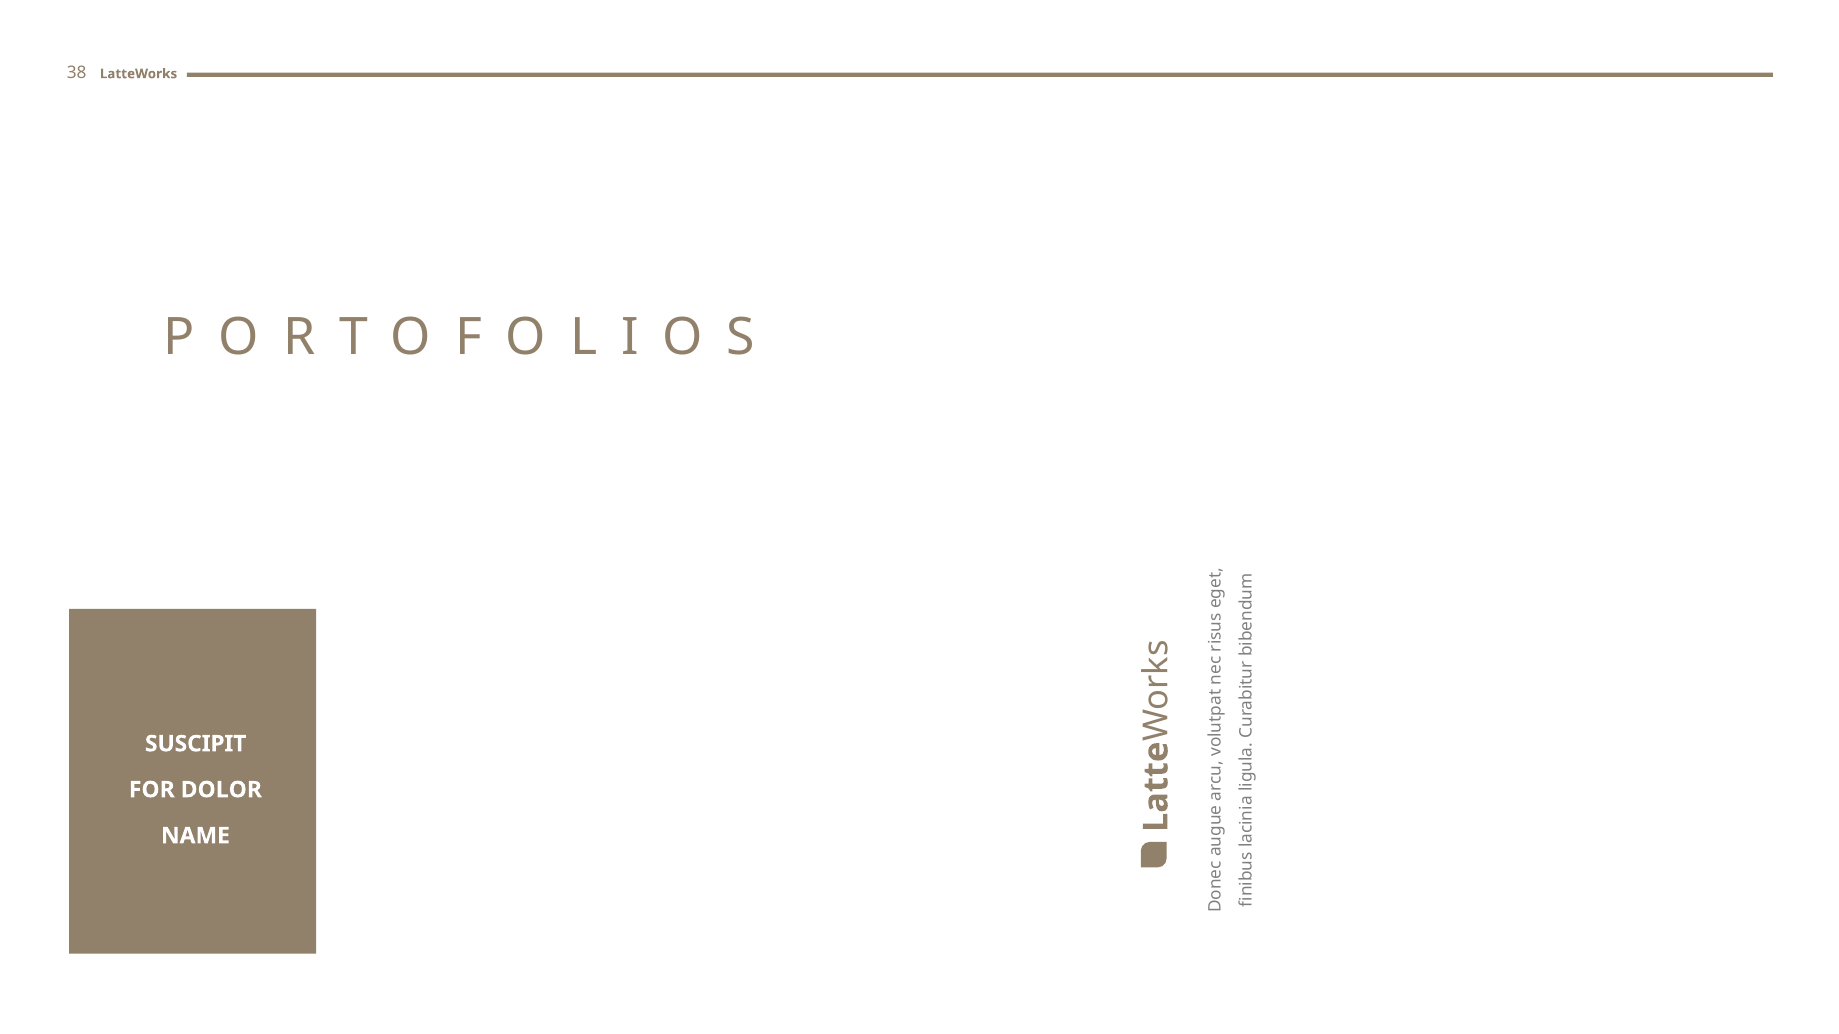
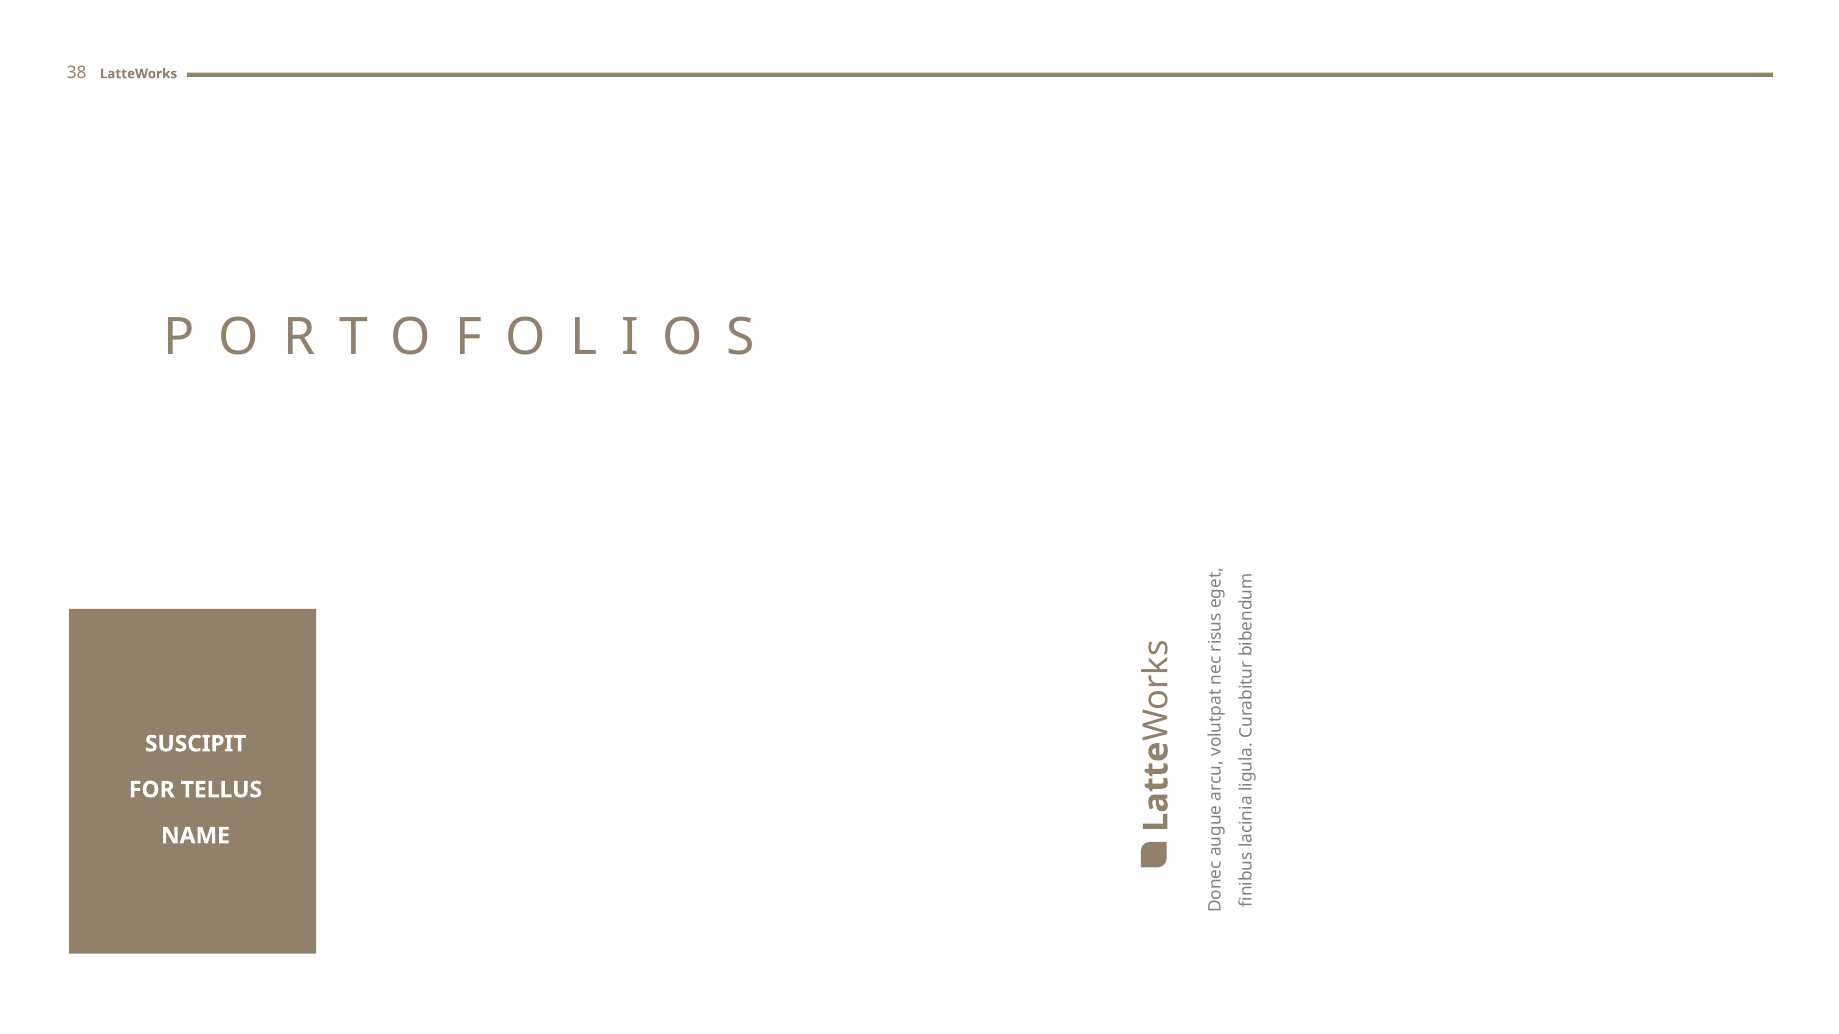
DOLOR: DOLOR -> TELLUS
